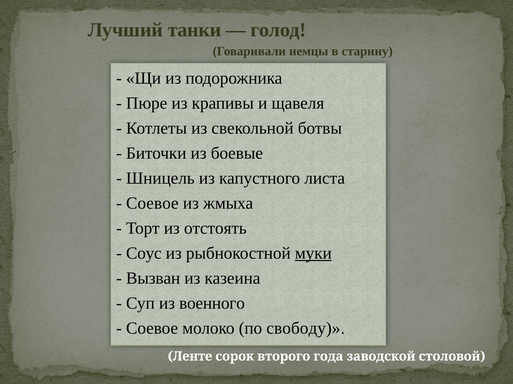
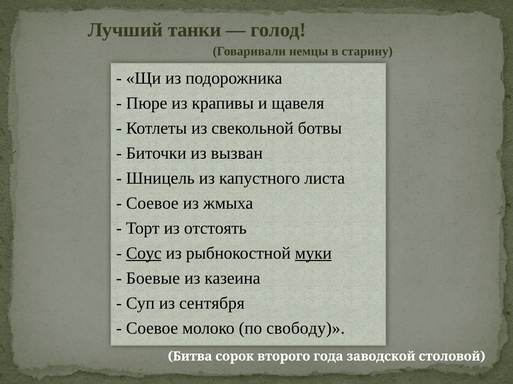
боевые: боевые -> вызван
Соус underline: none -> present
Вызван: Вызван -> Боевые
военного: военного -> сентября
Ленте: Ленте -> Битва
